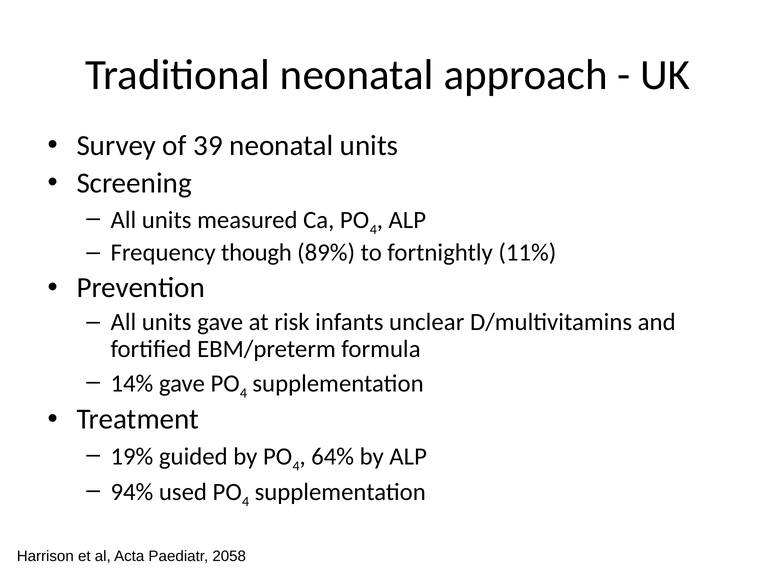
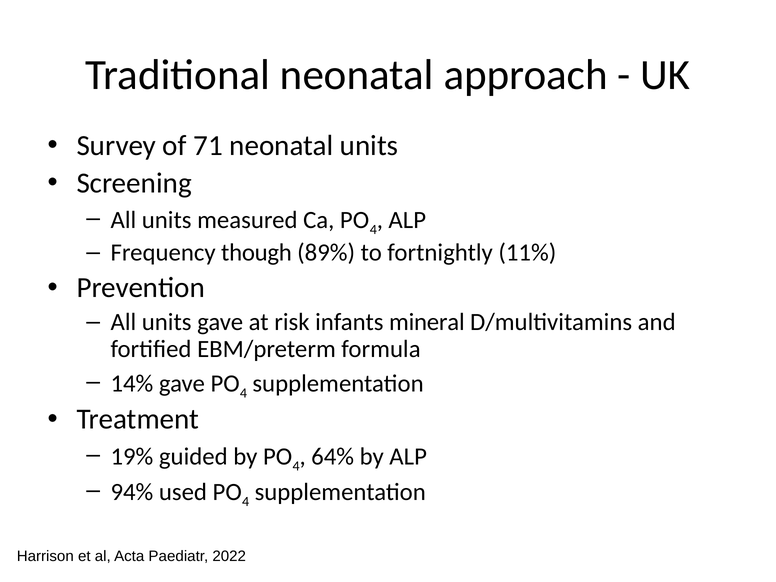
39: 39 -> 71
unclear: unclear -> mineral
2058: 2058 -> 2022
